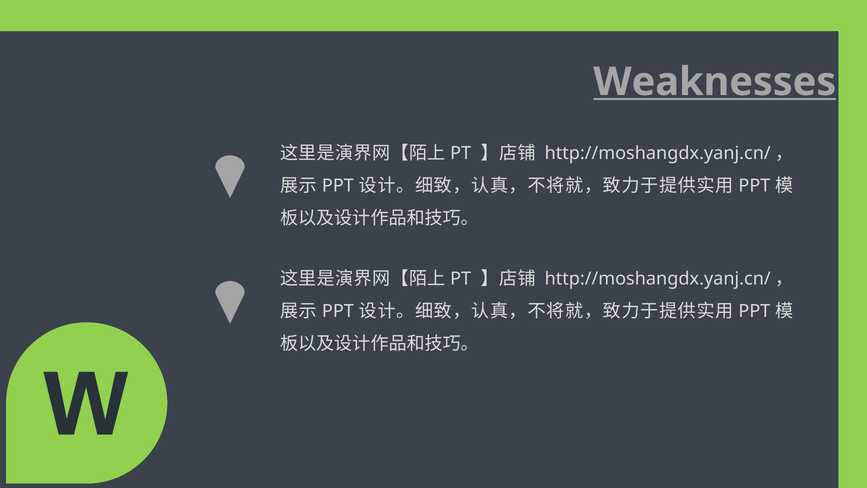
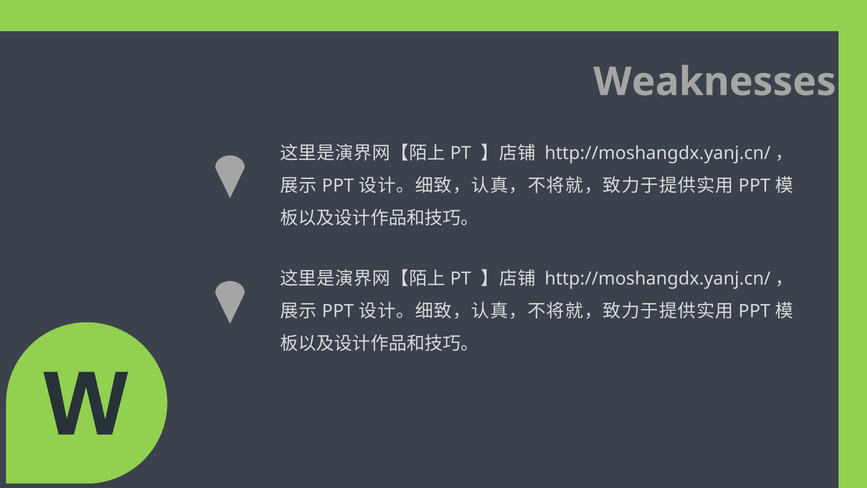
Weaknesses underline: present -> none
